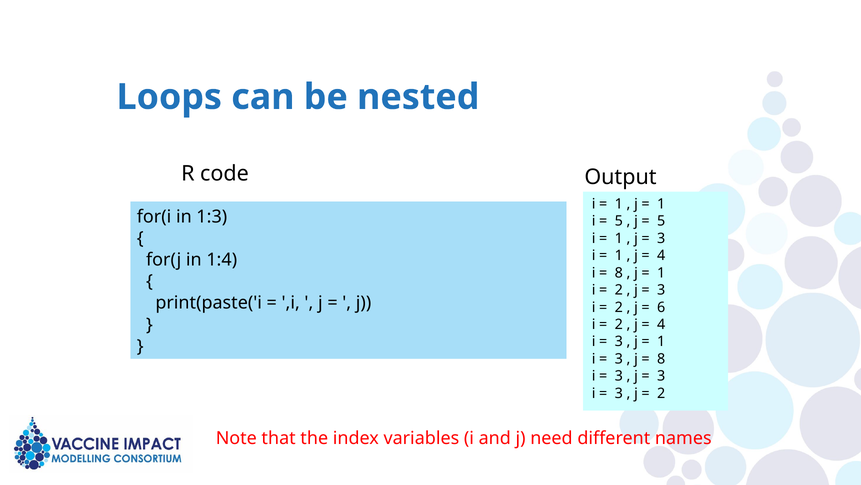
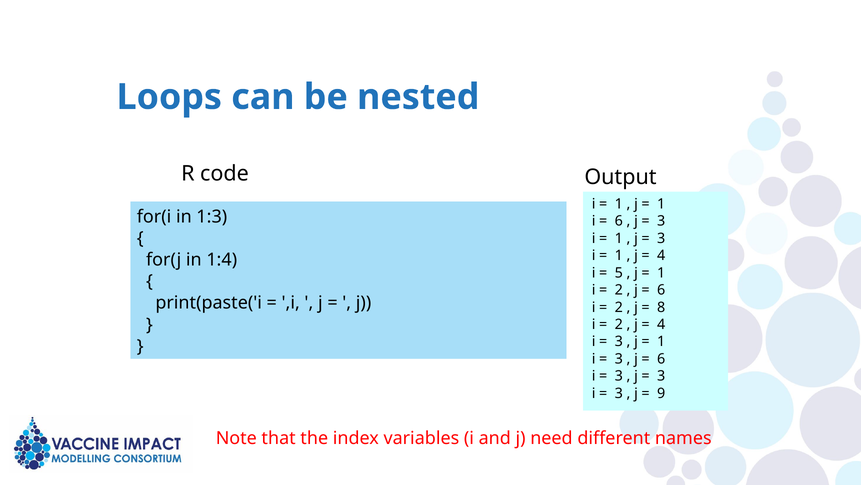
5 at (619, 221): 5 -> 6
5 at (661, 221): 5 -> 3
8 at (619, 272): 8 -> 5
3 at (661, 290): 3 -> 6
6: 6 -> 8
8 at (661, 358): 8 -> 6
2 at (661, 393): 2 -> 9
